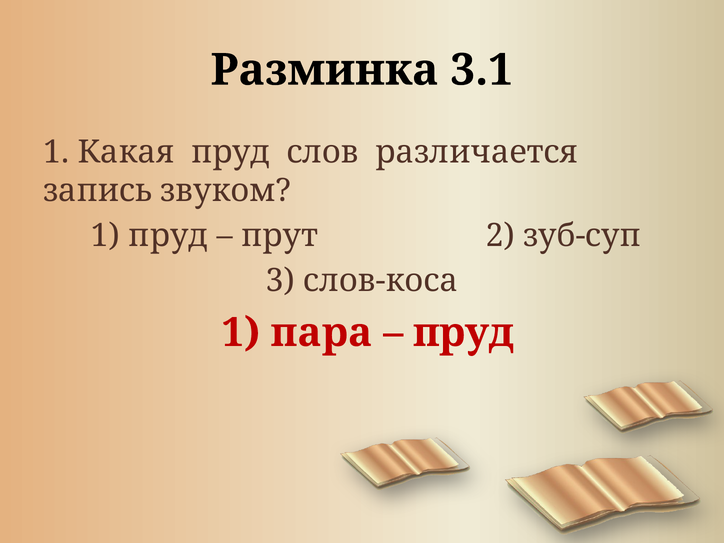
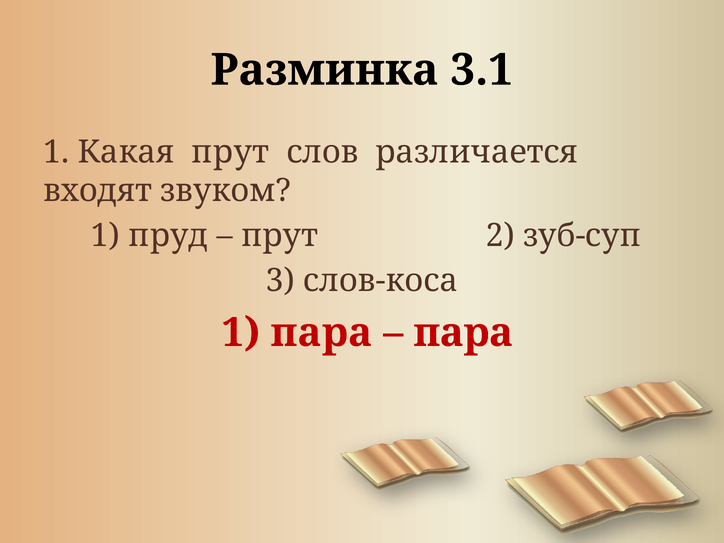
Какая пруд: пруд -> прут
запись: запись -> входят
пруд at (463, 333): пруд -> пара
